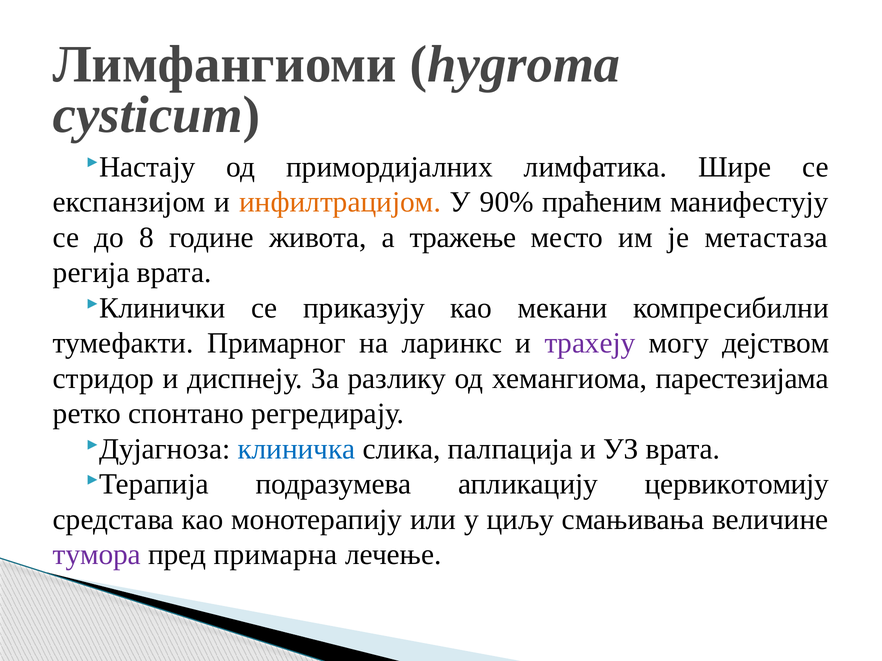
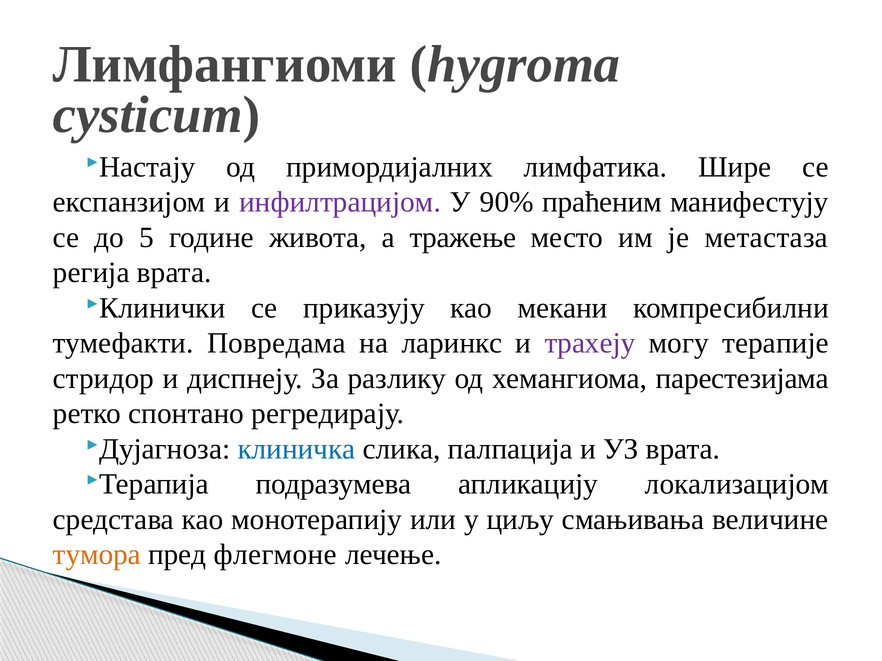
инфилтрацијом colour: orange -> purple
8: 8 -> 5
Примарног: Примарног -> Повредама
дејством: дејством -> терапије
цервикотомију: цервикотомију -> локализацијом
тумора colour: purple -> orange
примарна: примарна -> флегмоне
